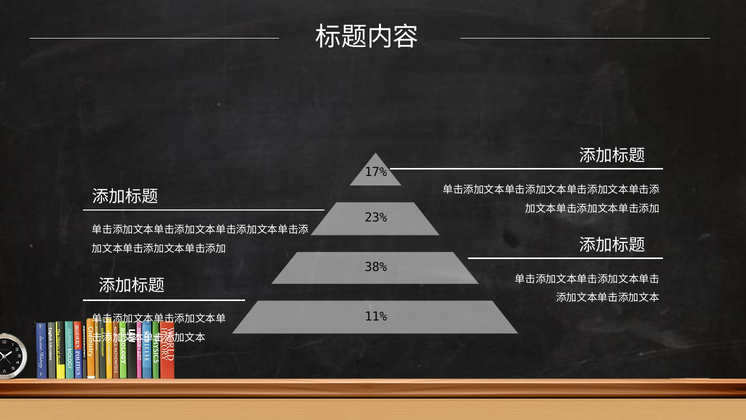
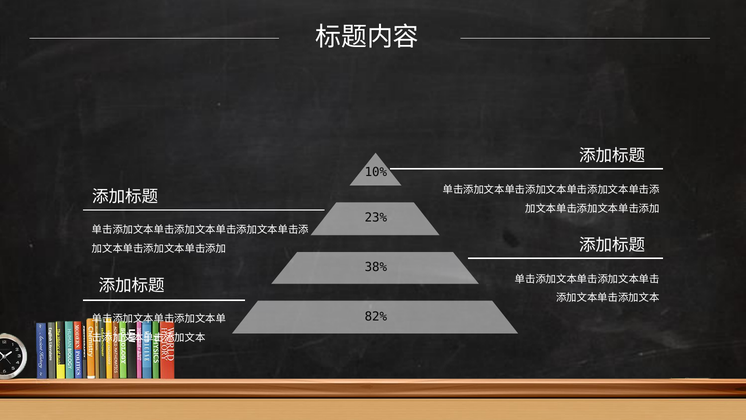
17%: 17% -> 10%
11%: 11% -> 82%
